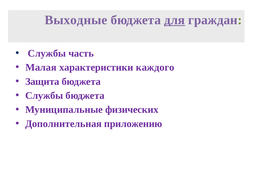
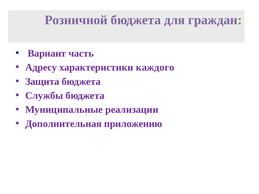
Выходные: Выходные -> Розничной
для underline: present -> none
Службы at (47, 53): Службы -> Вариант
Малая: Малая -> Адресу
физических: физических -> реализации
